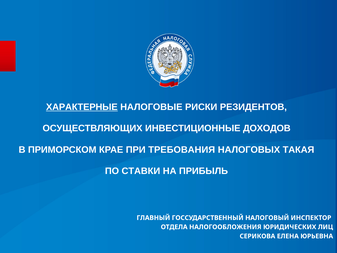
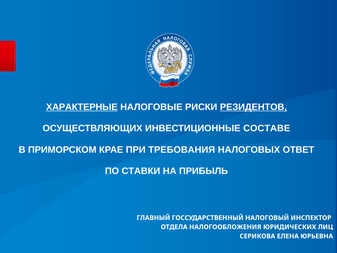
РЕЗИДЕНТОВ underline: none -> present
ДОХОДОВ: ДОХОДОВ -> СОСТАВЕ
ТАКАЯ: ТАКАЯ -> ОТВЕТ
